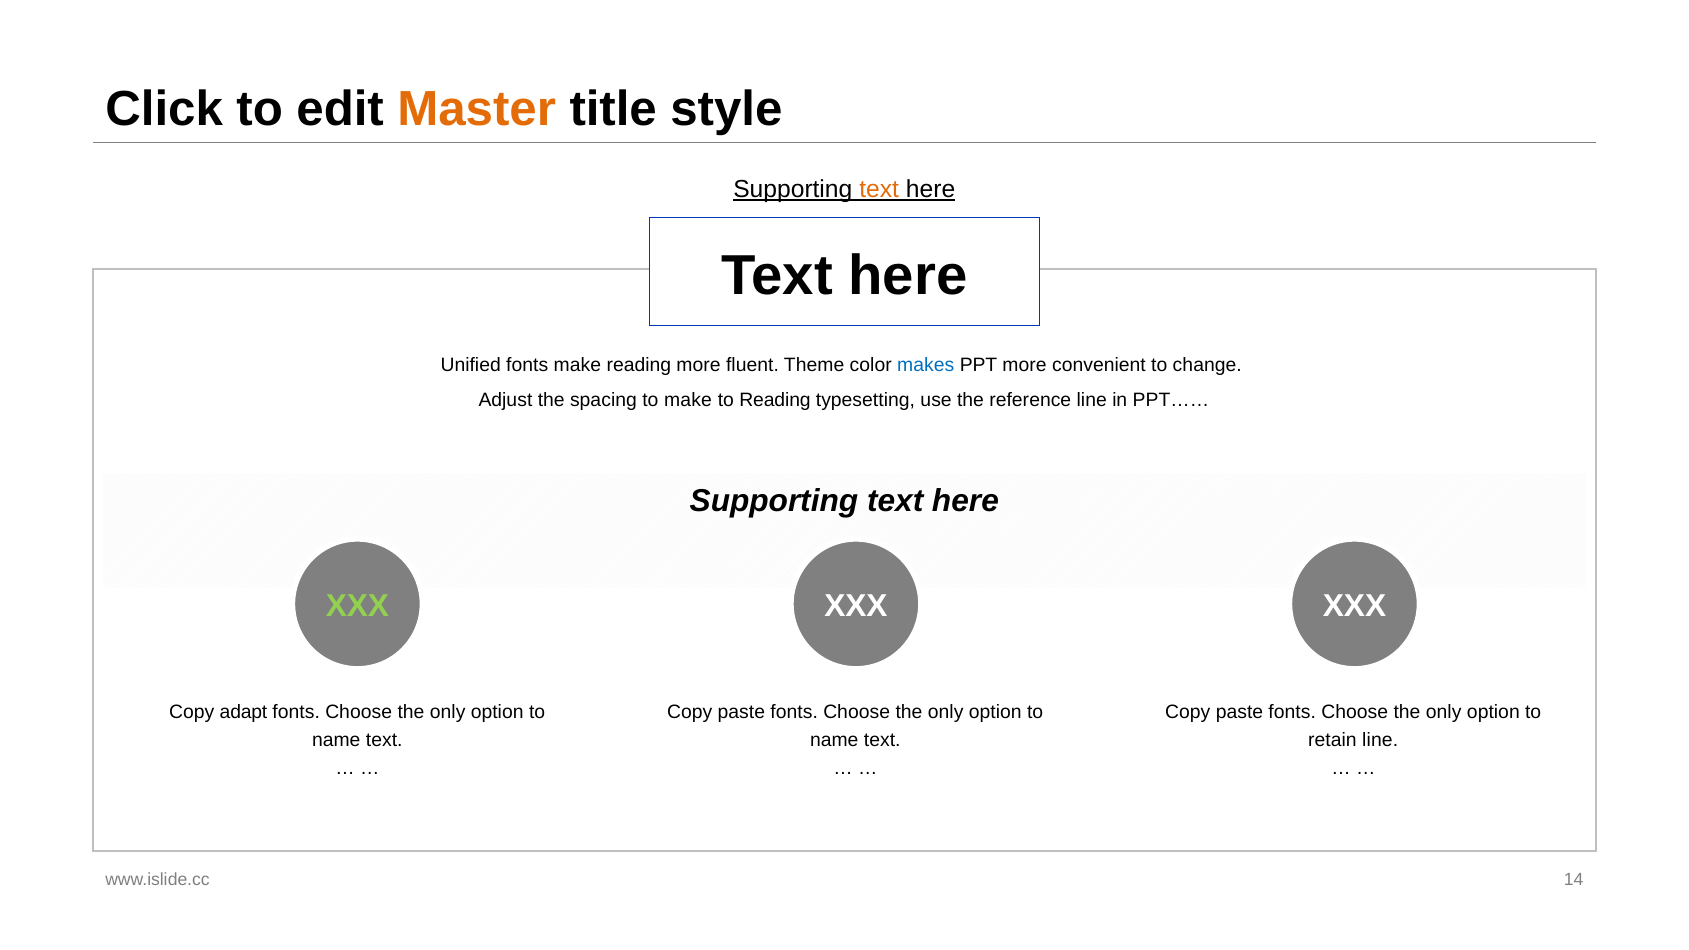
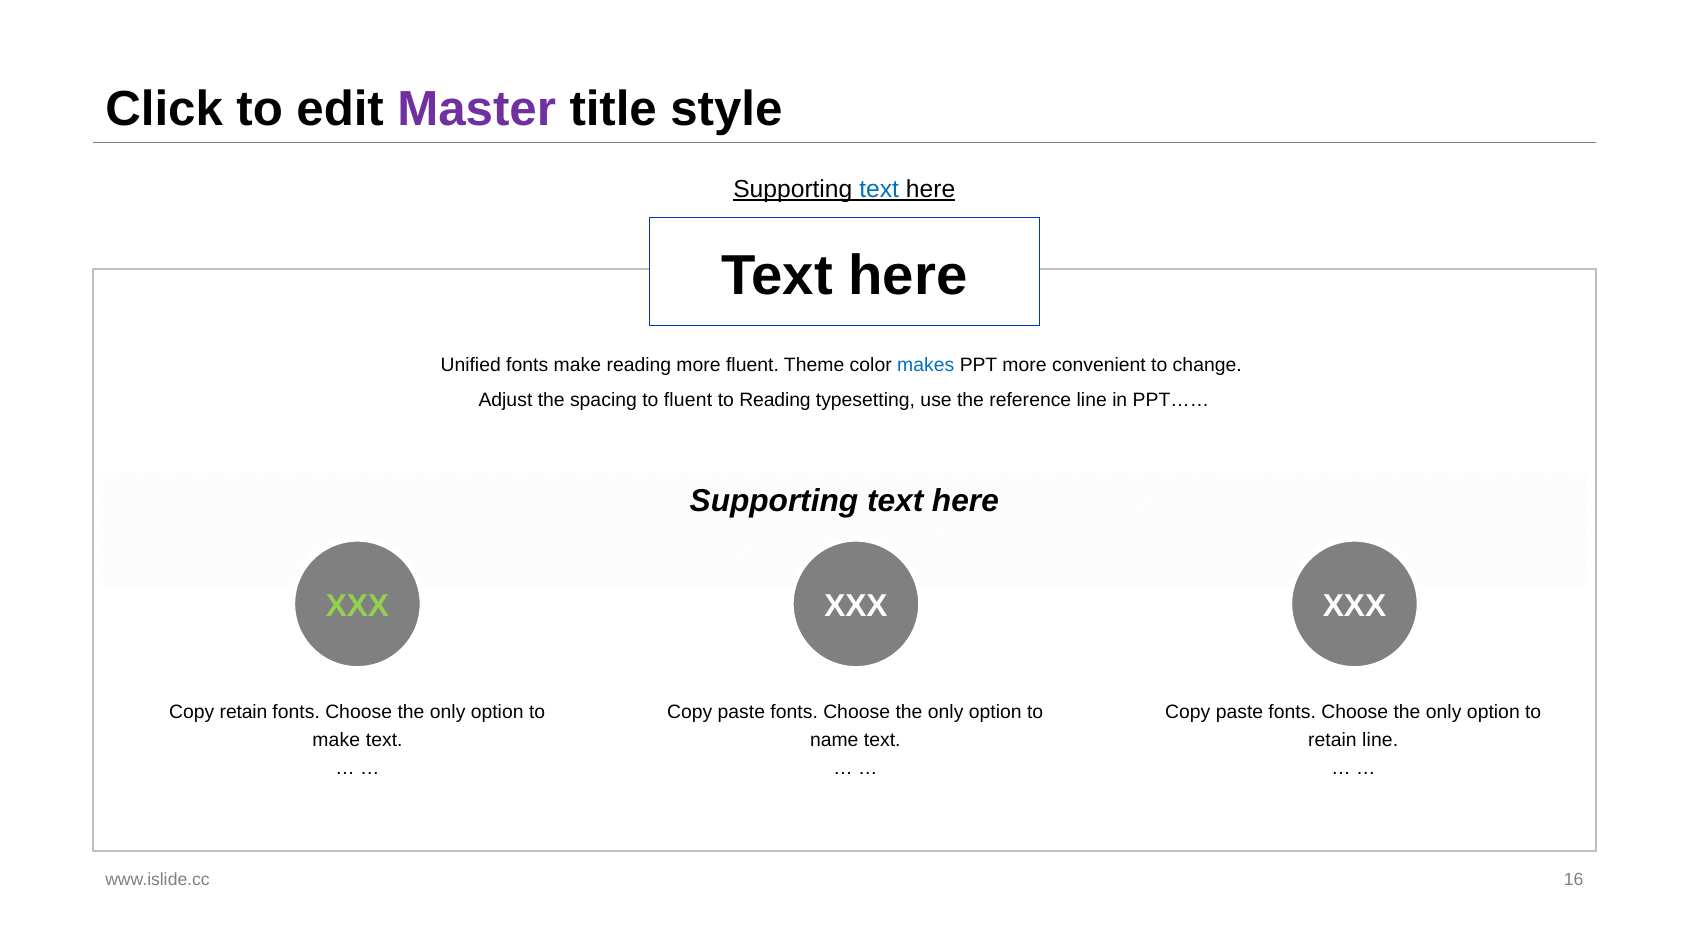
Master colour: orange -> purple
text at (879, 189) colour: orange -> blue
to make: make -> fluent
Copy adapt: adapt -> retain
name at (336, 740): name -> make
14: 14 -> 16
